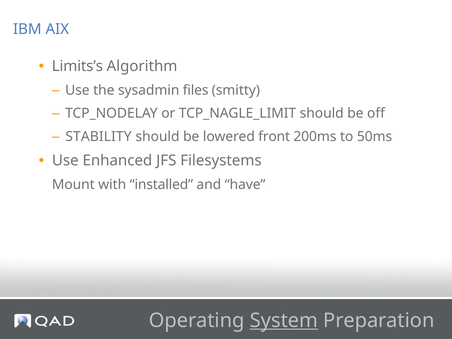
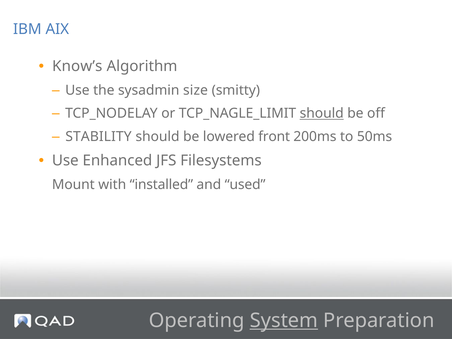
Limits’s: Limits’s -> Know’s
files: files -> size
should at (322, 113) underline: none -> present
have: have -> used
